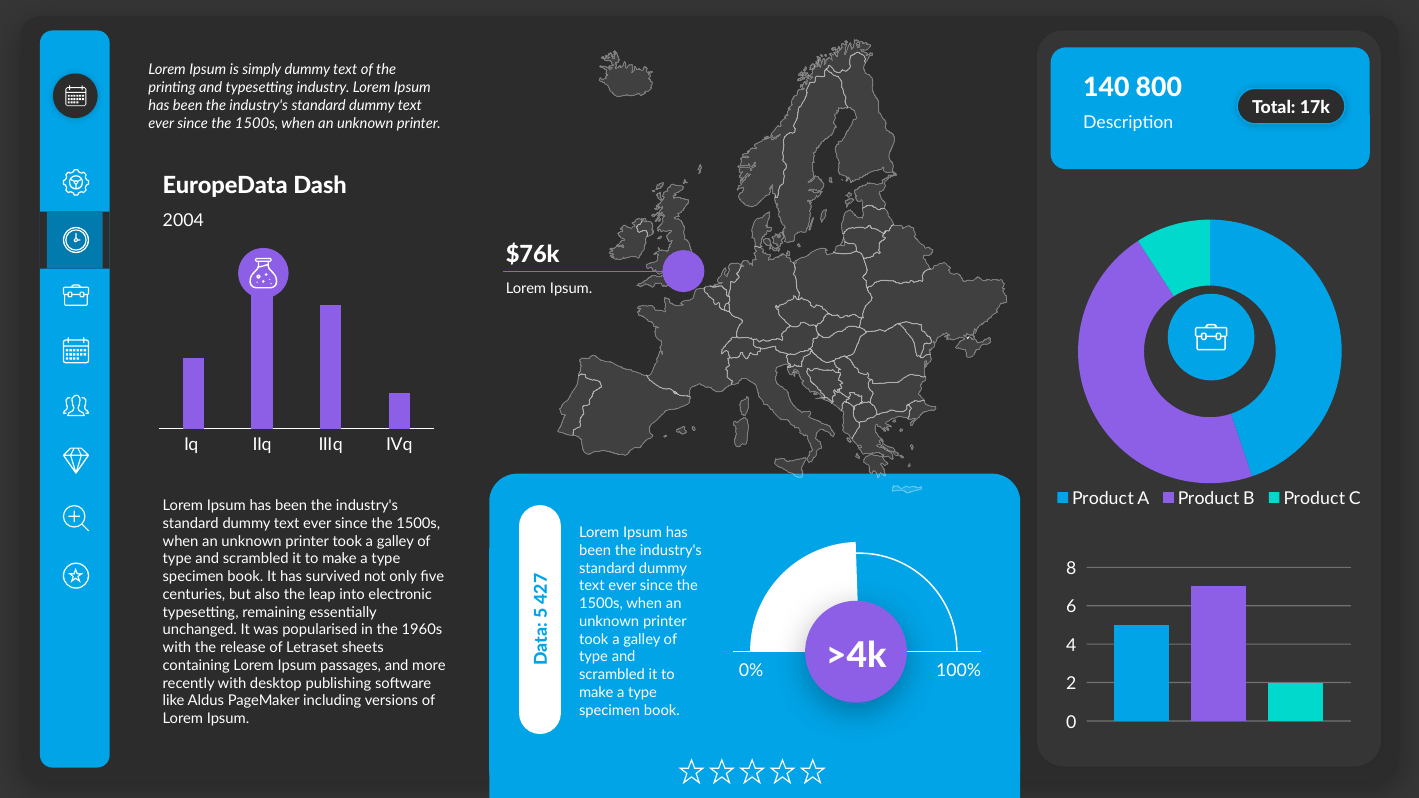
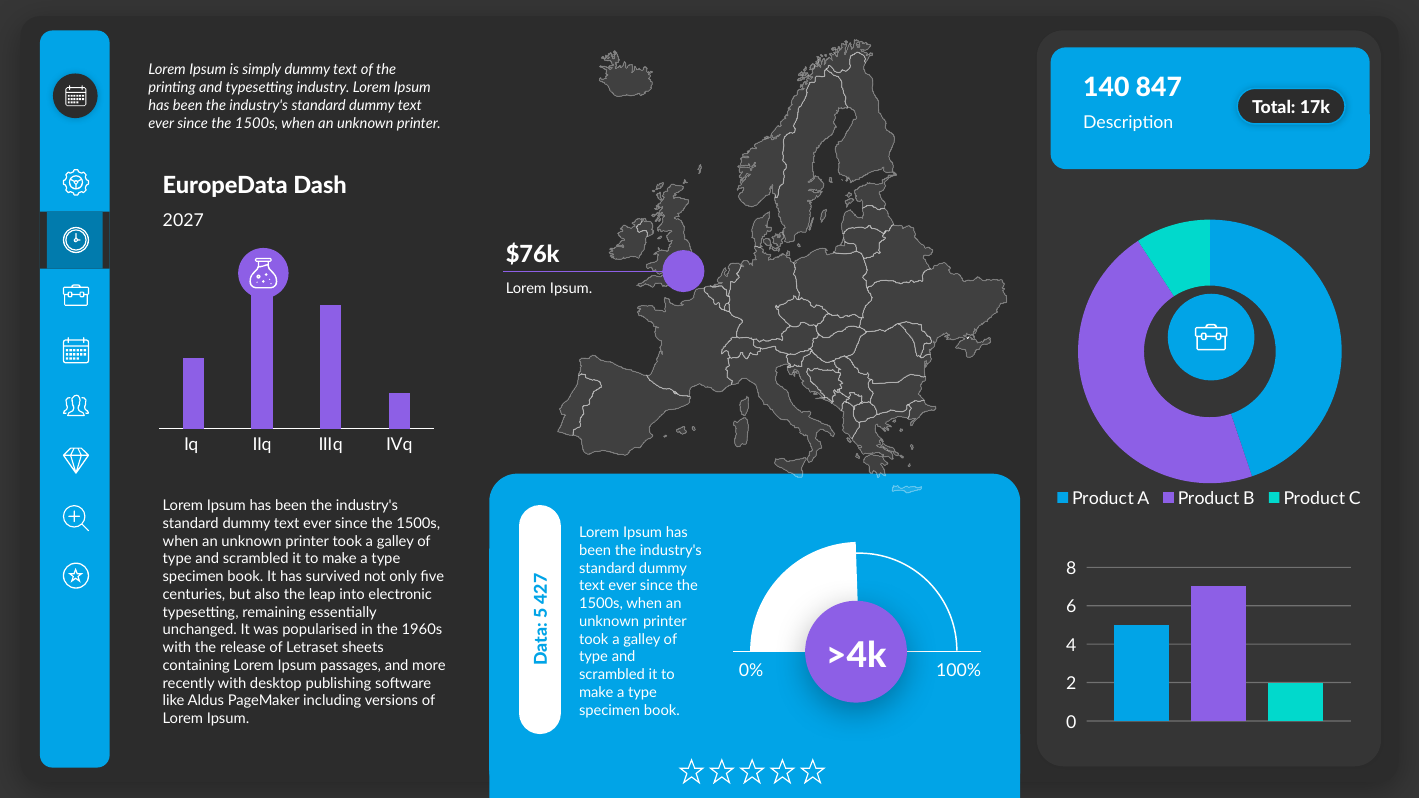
800: 800 -> 847
2004: 2004 -> 2027
